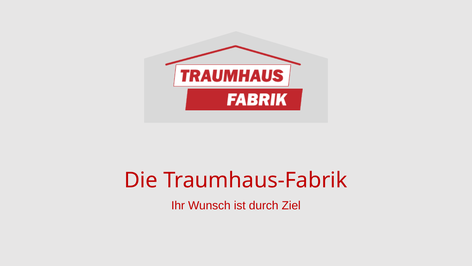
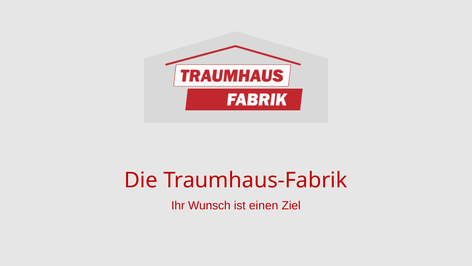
durch: durch -> einen
